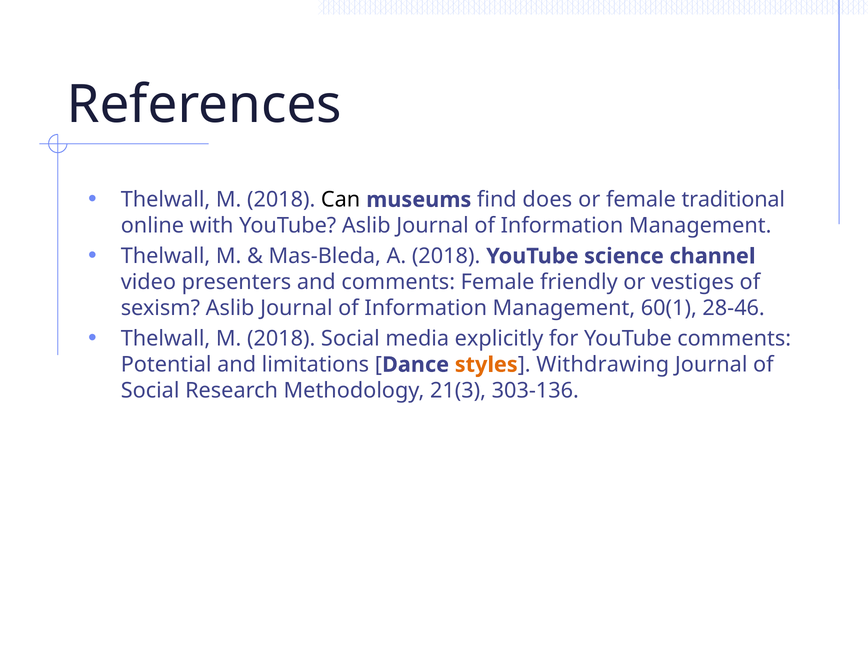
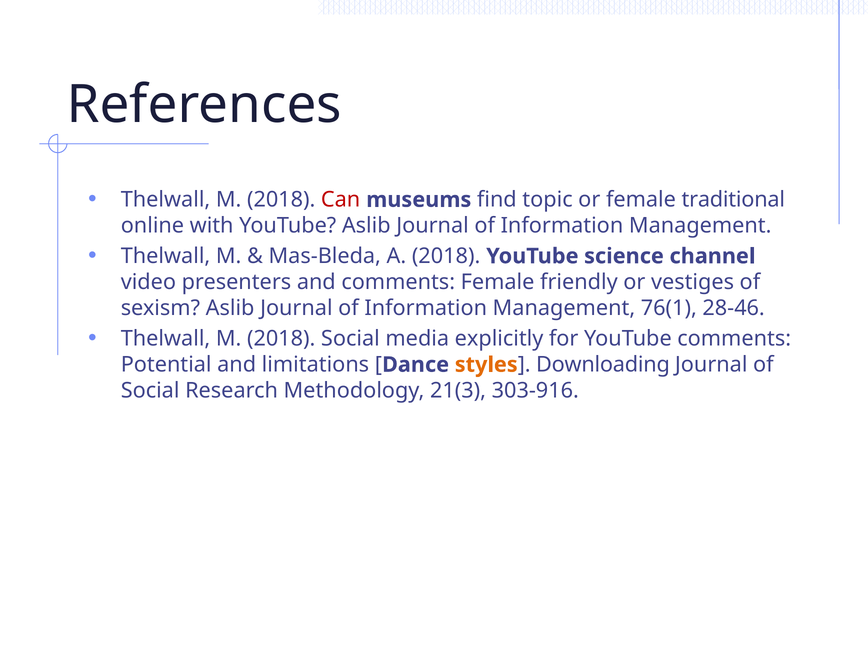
Can colour: black -> red
does: does -> topic
60(1: 60(1 -> 76(1
Withdrawing: Withdrawing -> Downloading
303-136: 303-136 -> 303-916
